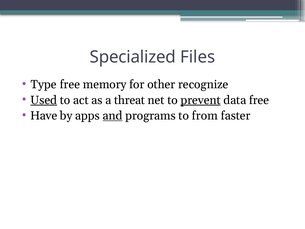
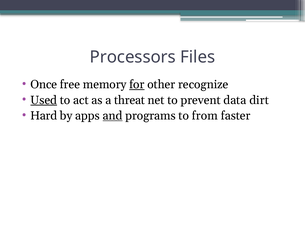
Specialized: Specialized -> Processors
Type: Type -> Once
for underline: none -> present
prevent underline: present -> none
data free: free -> dirt
Have: Have -> Hard
